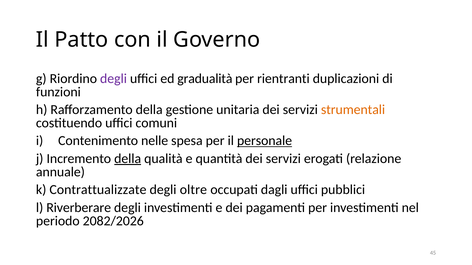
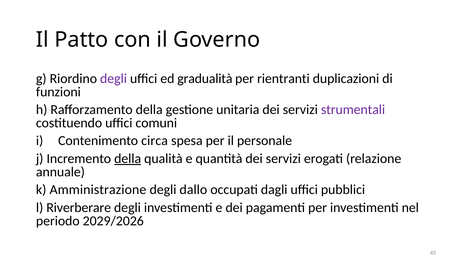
strumentali colour: orange -> purple
nelle: nelle -> circa
personale underline: present -> none
Contrattualizzate: Contrattualizzate -> Amministrazione
oltre: oltre -> dallo
2082/2026: 2082/2026 -> 2029/2026
